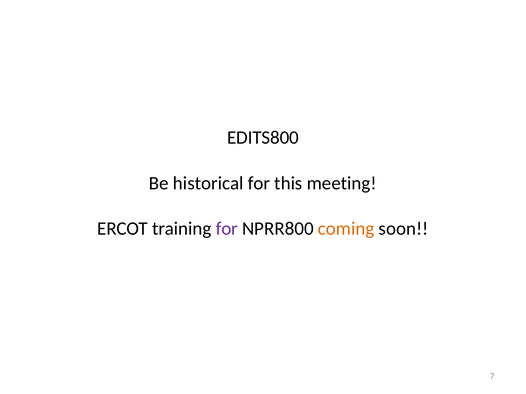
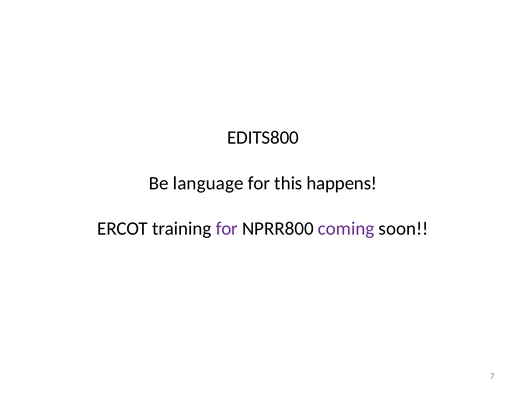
historical: historical -> language
meeting: meeting -> happens
coming colour: orange -> purple
